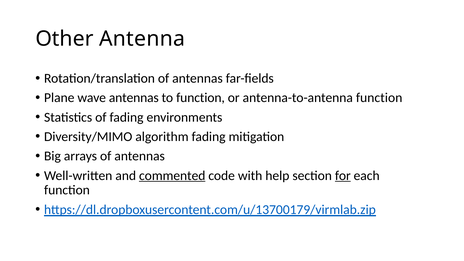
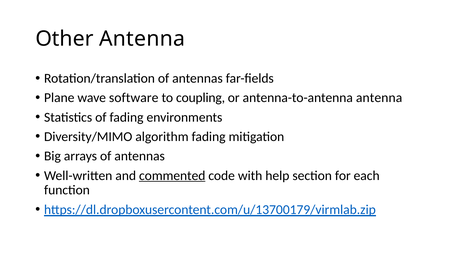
wave antennas: antennas -> software
to function: function -> coupling
antenna-to-antenna function: function -> antenna
for underline: present -> none
